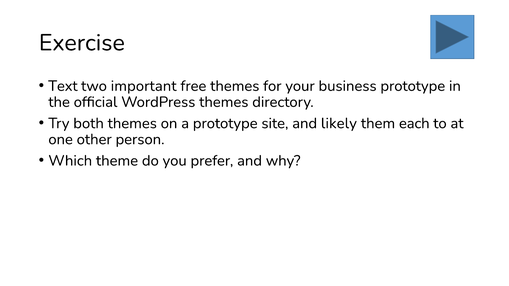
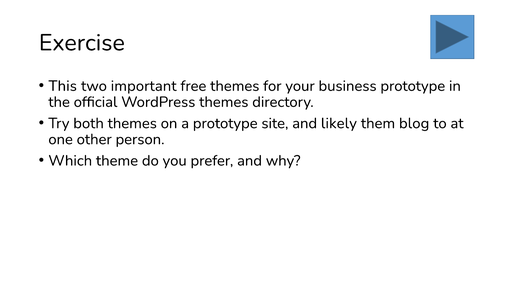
Text: Text -> This
each: each -> blog
